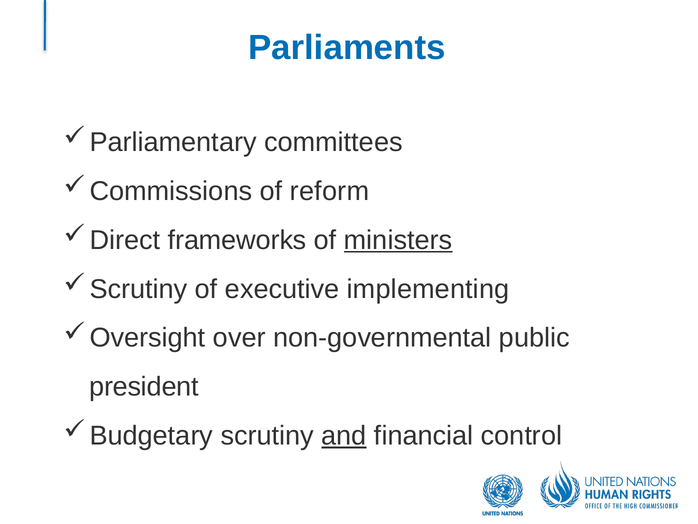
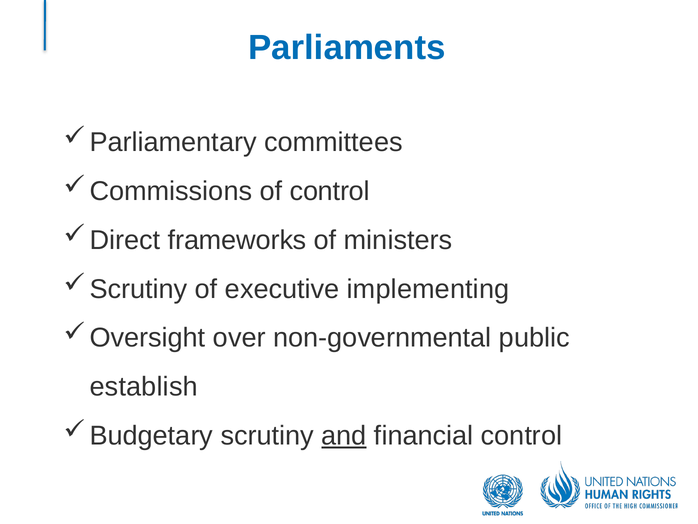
of reform: reform -> control
ministers underline: present -> none
president: president -> establish
